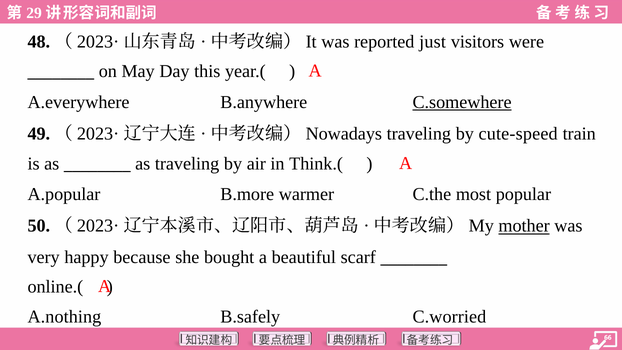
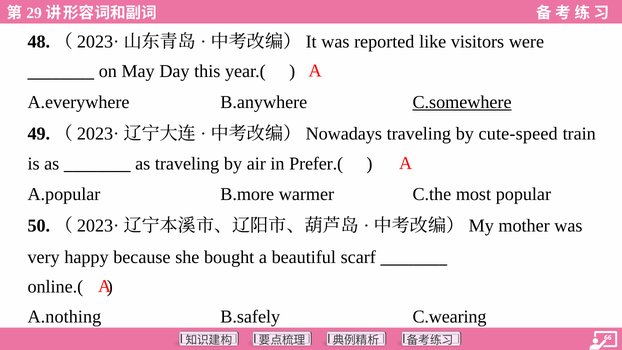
just: just -> like
Think.(: Think.( -> Prefer.(
mother underline: present -> none
C.worried: C.worried -> C.wearing
